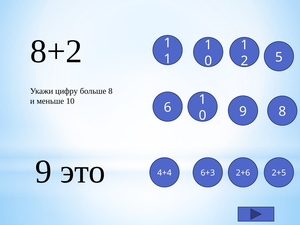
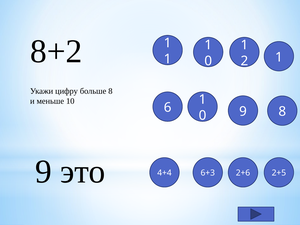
5 at (279, 57): 5 -> 1
